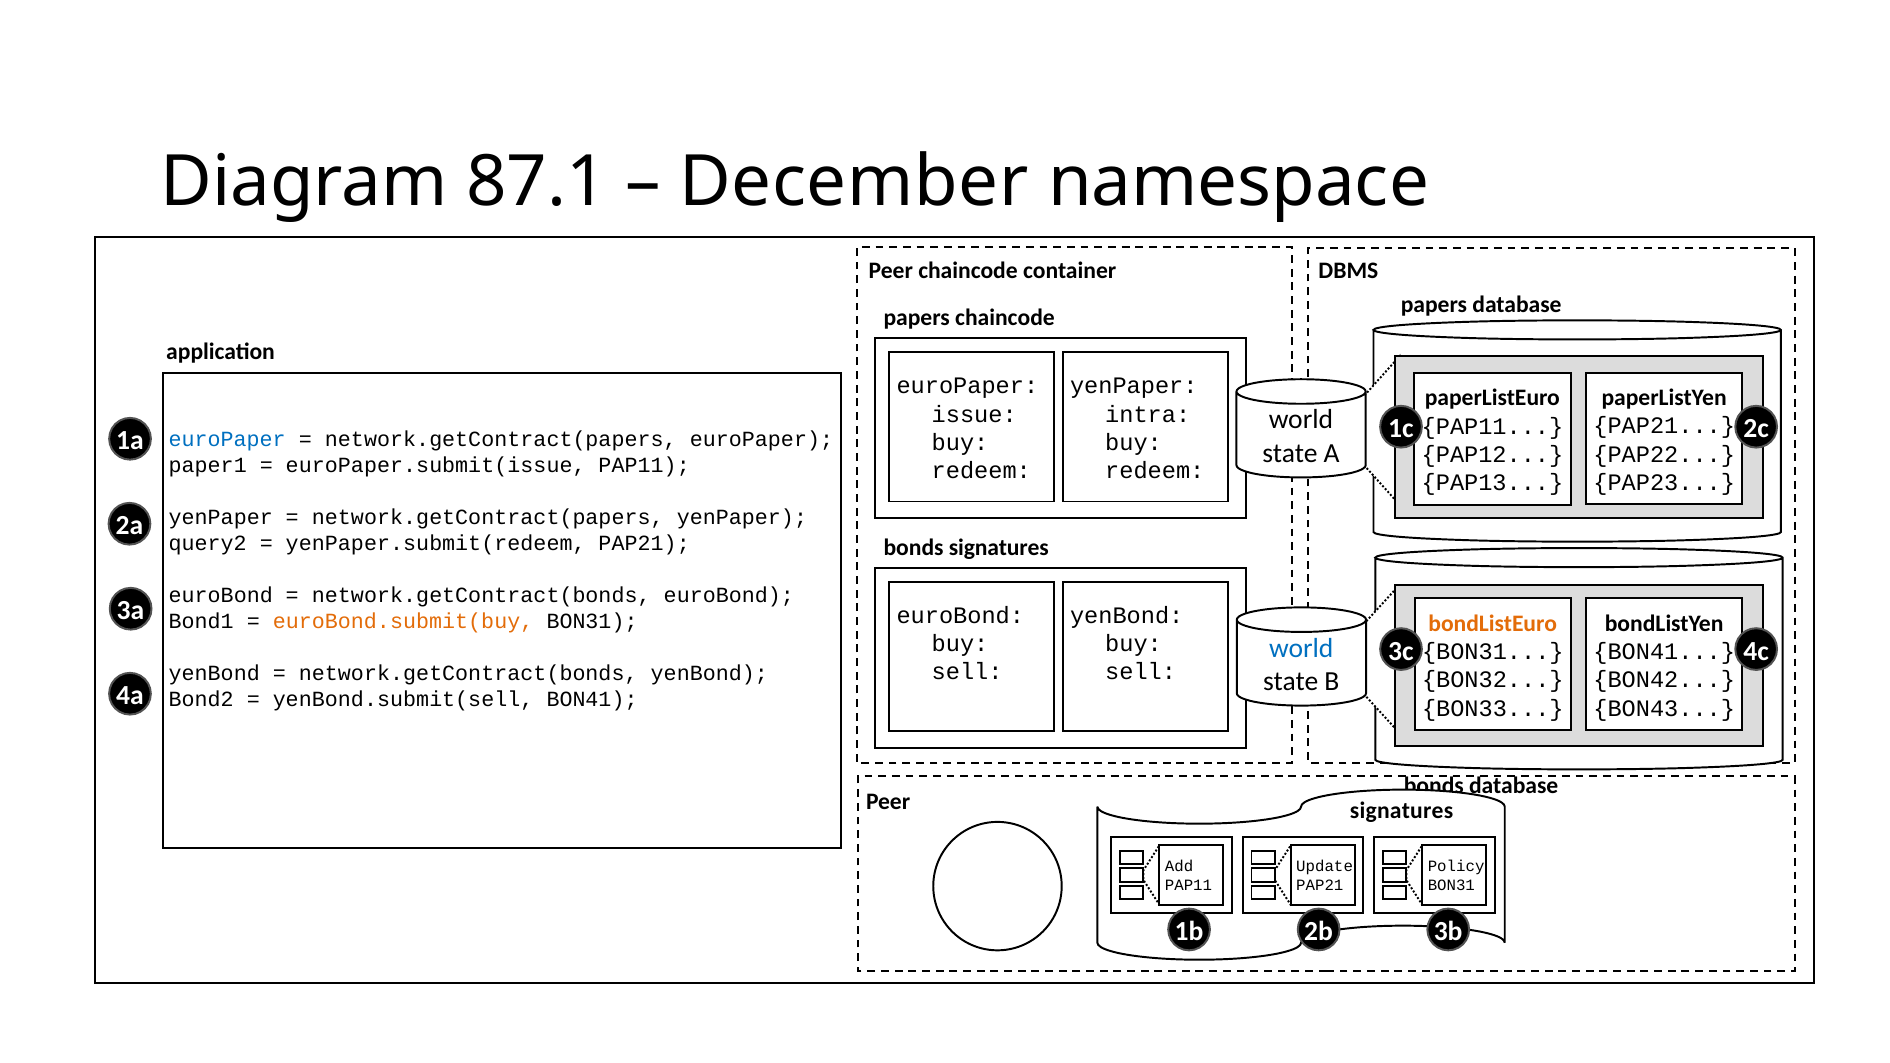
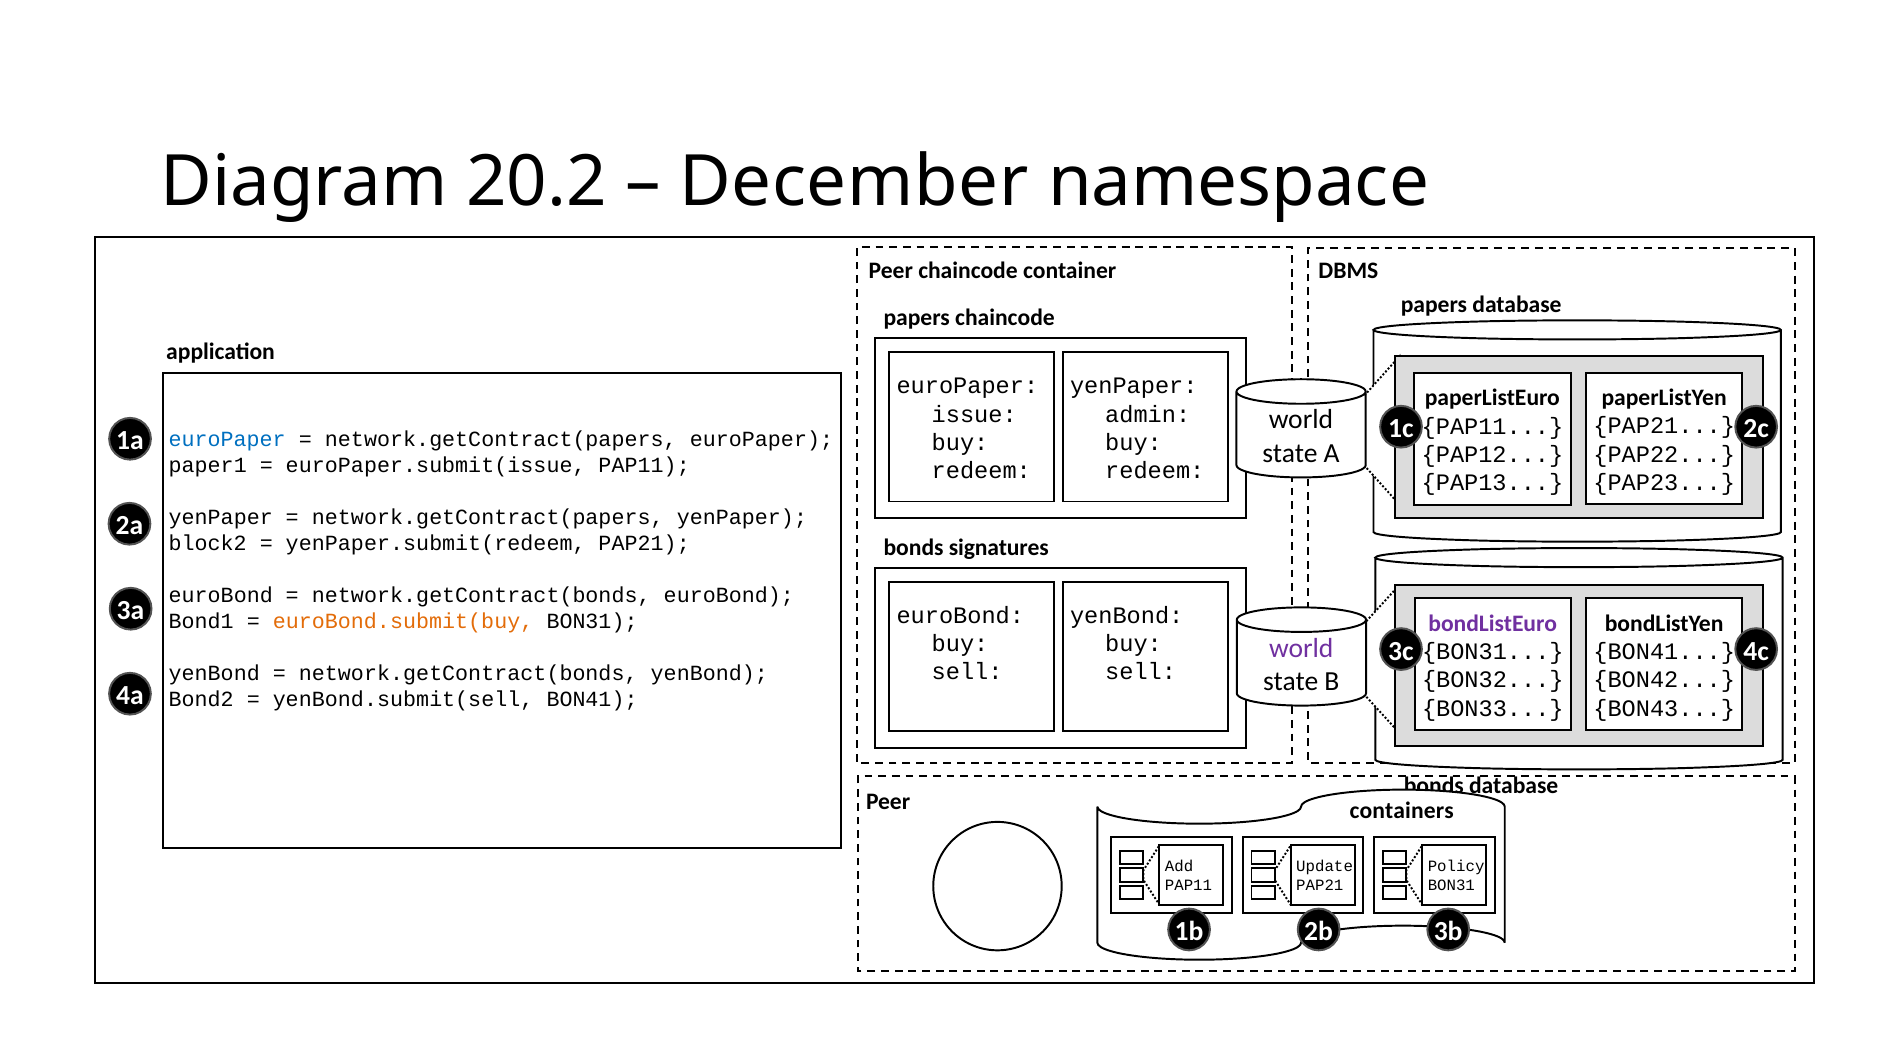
87.1: 87.1 -> 20.2
intra: intra -> admin
query2: query2 -> block2
bondListEuro colour: orange -> purple
world at (1301, 648) colour: blue -> purple
signatures at (1402, 811): signatures -> containers
